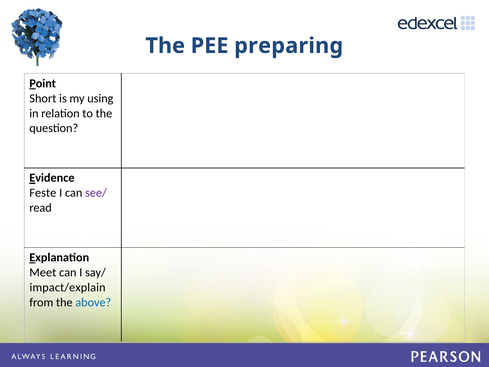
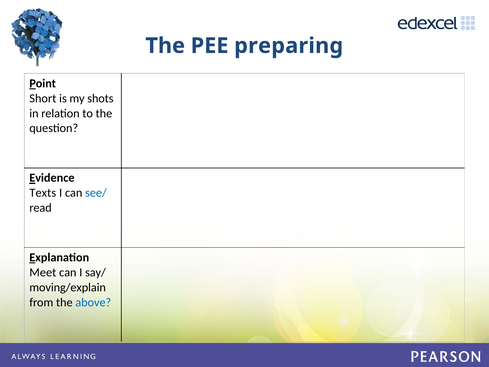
using: using -> shots
Feste: Feste -> Texts
see/ colour: purple -> blue
impact/explain: impact/explain -> moving/explain
